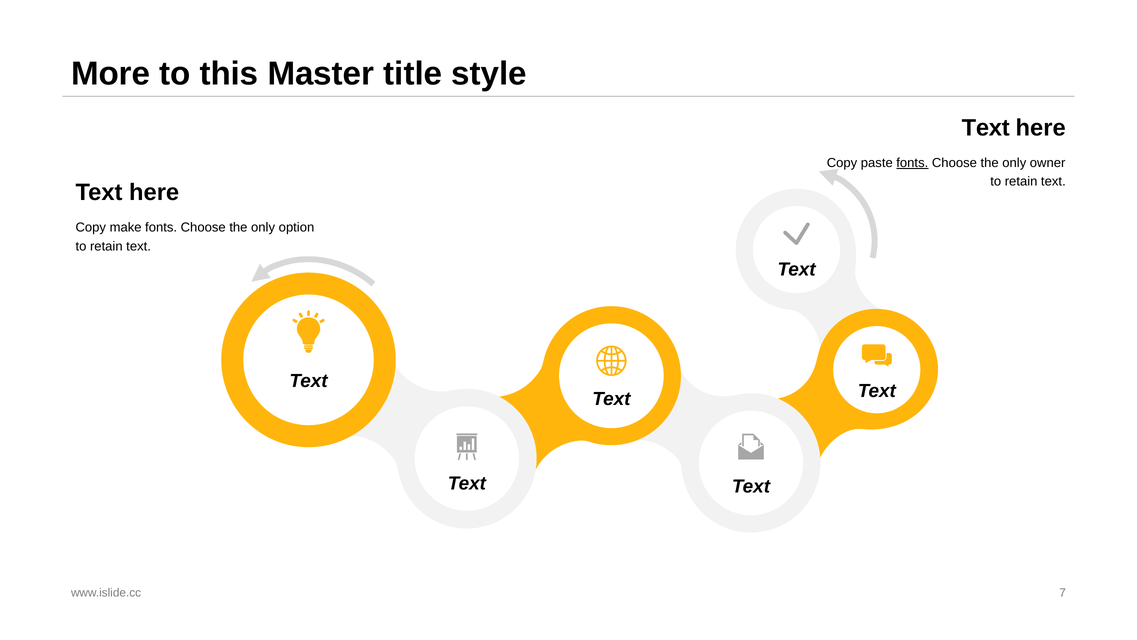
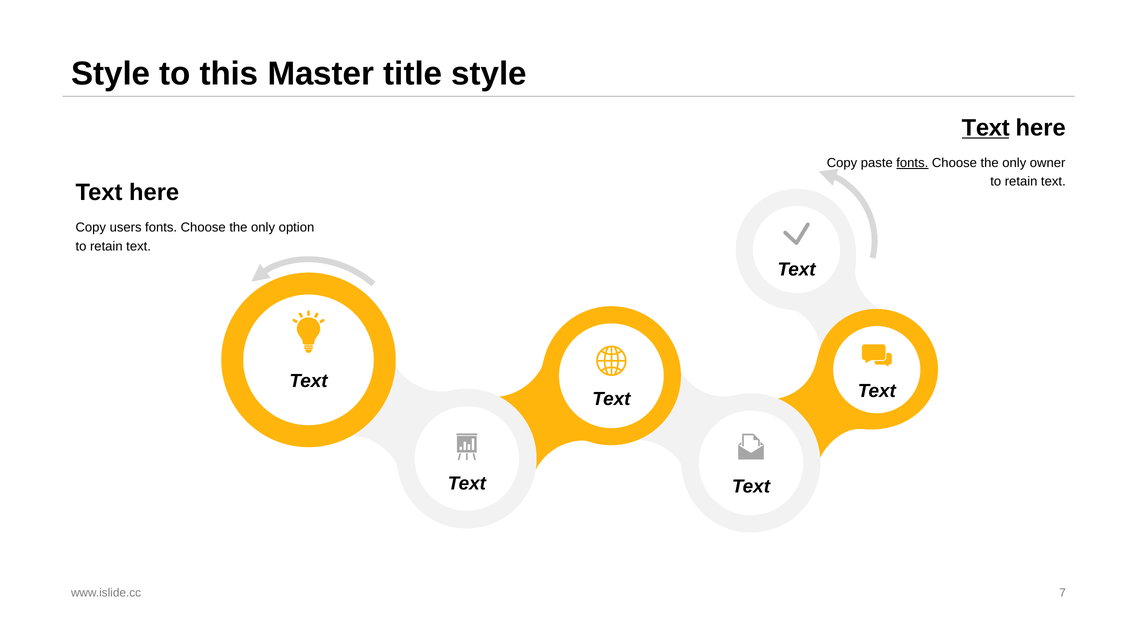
More at (111, 74): More -> Style
Text at (986, 128) underline: none -> present
make: make -> users
